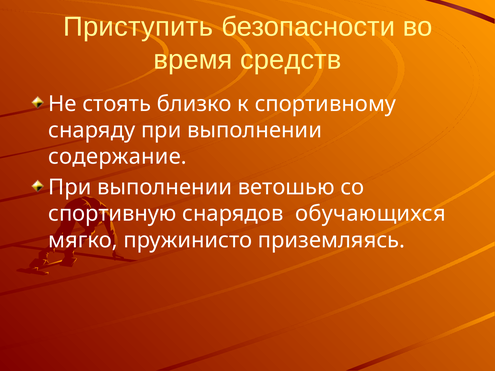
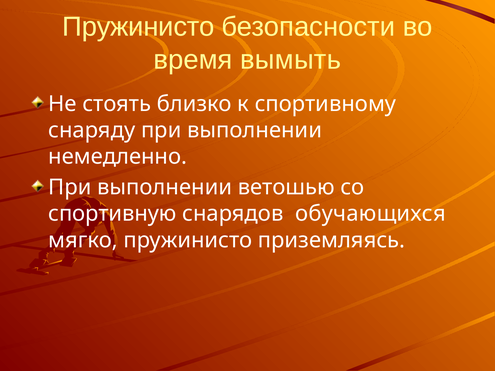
Приступить at (138, 27): Приступить -> Пружинисто
средств: средств -> вымыть
содержание: содержание -> немедленно
